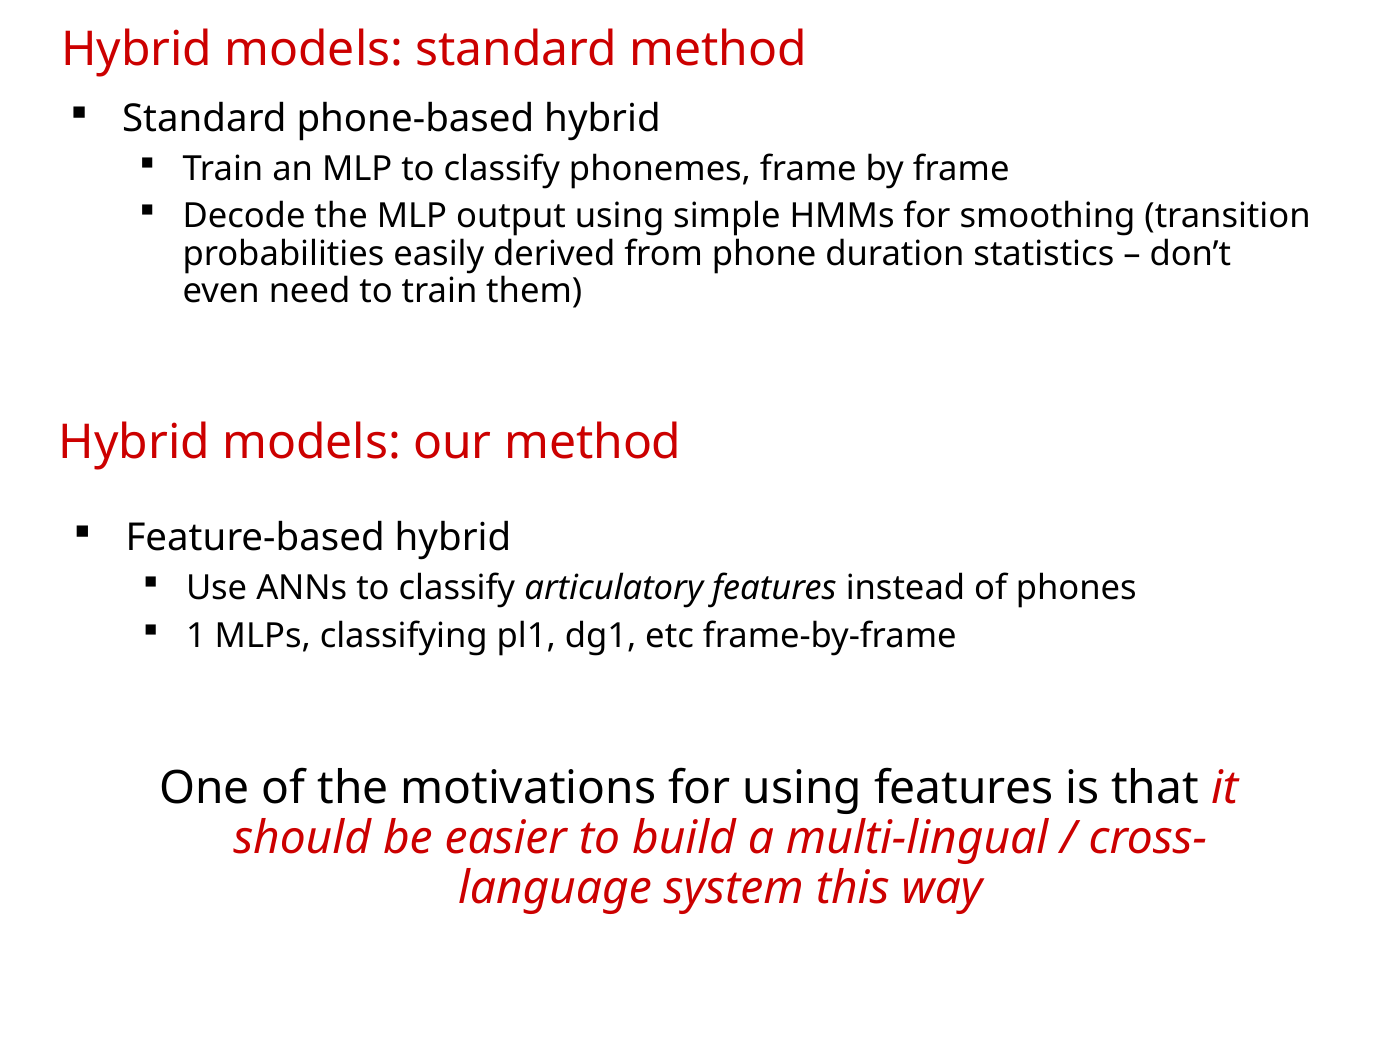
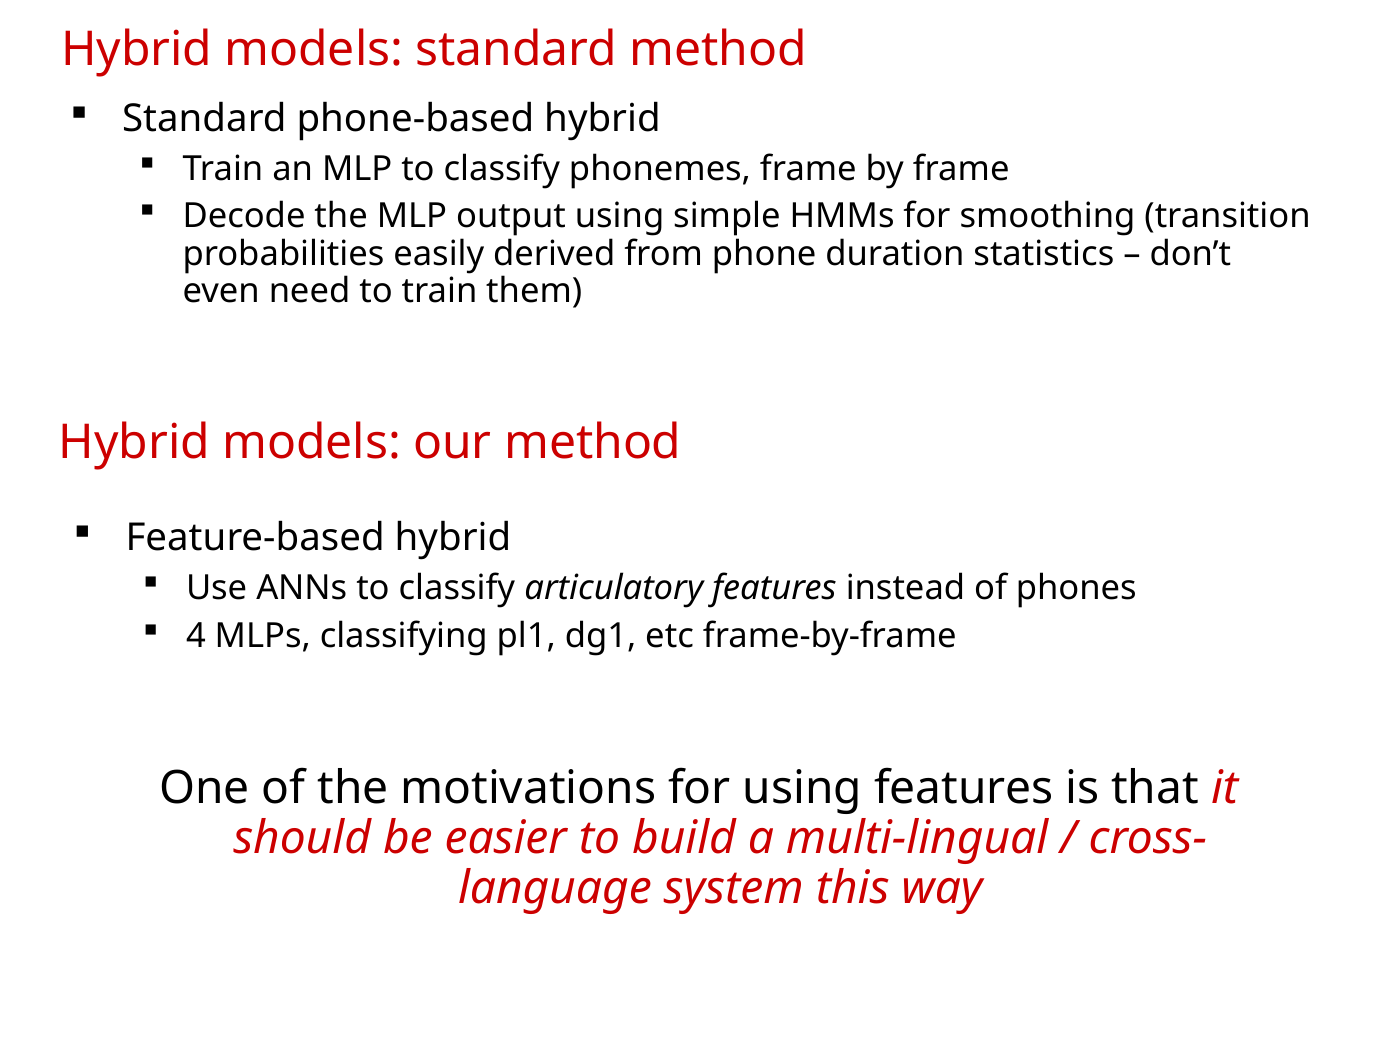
1: 1 -> 4
